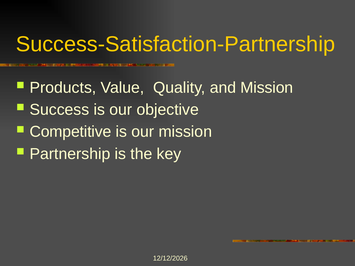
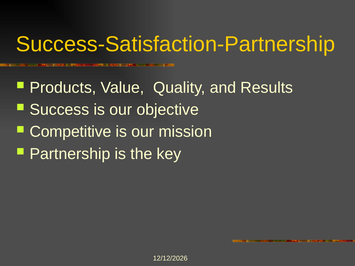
and Mission: Mission -> Results
